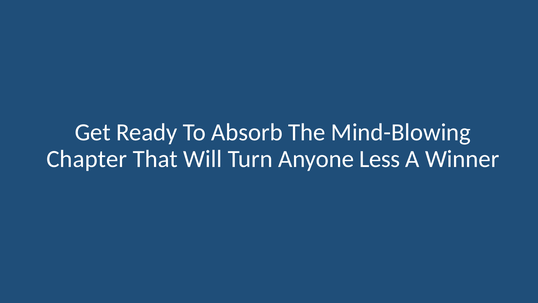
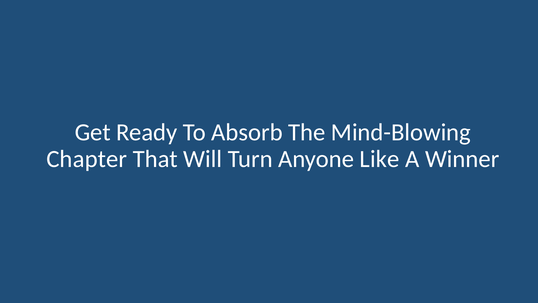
Less: Less -> Like
